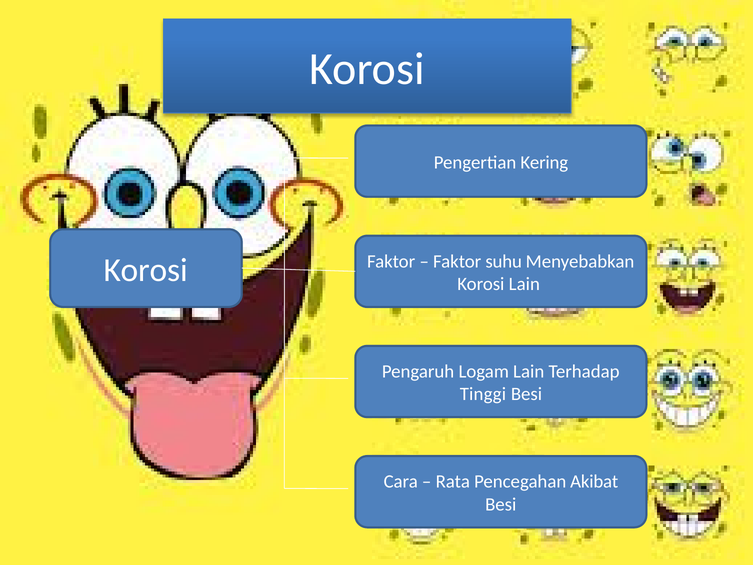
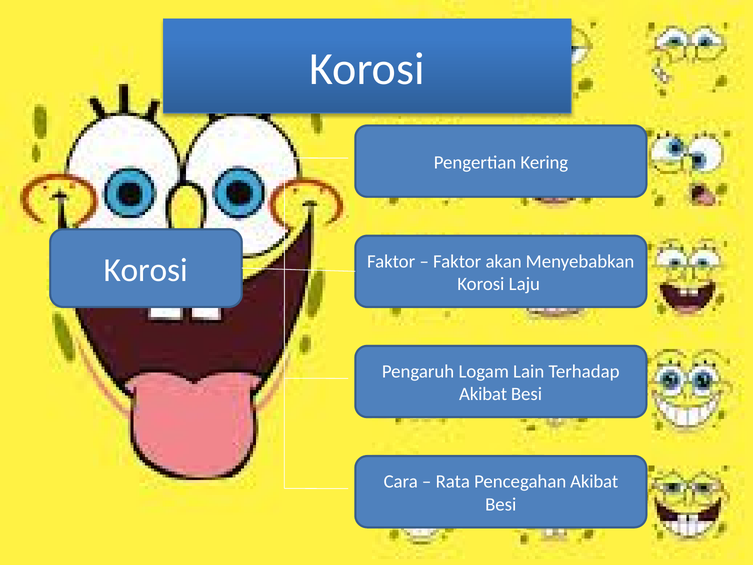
suhu: suhu -> akan
Korosi Lain: Lain -> Laju
Tinggi at (483, 394): Tinggi -> Akibat
